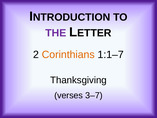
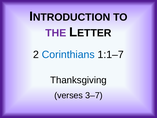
Corinthians colour: orange -> blue
